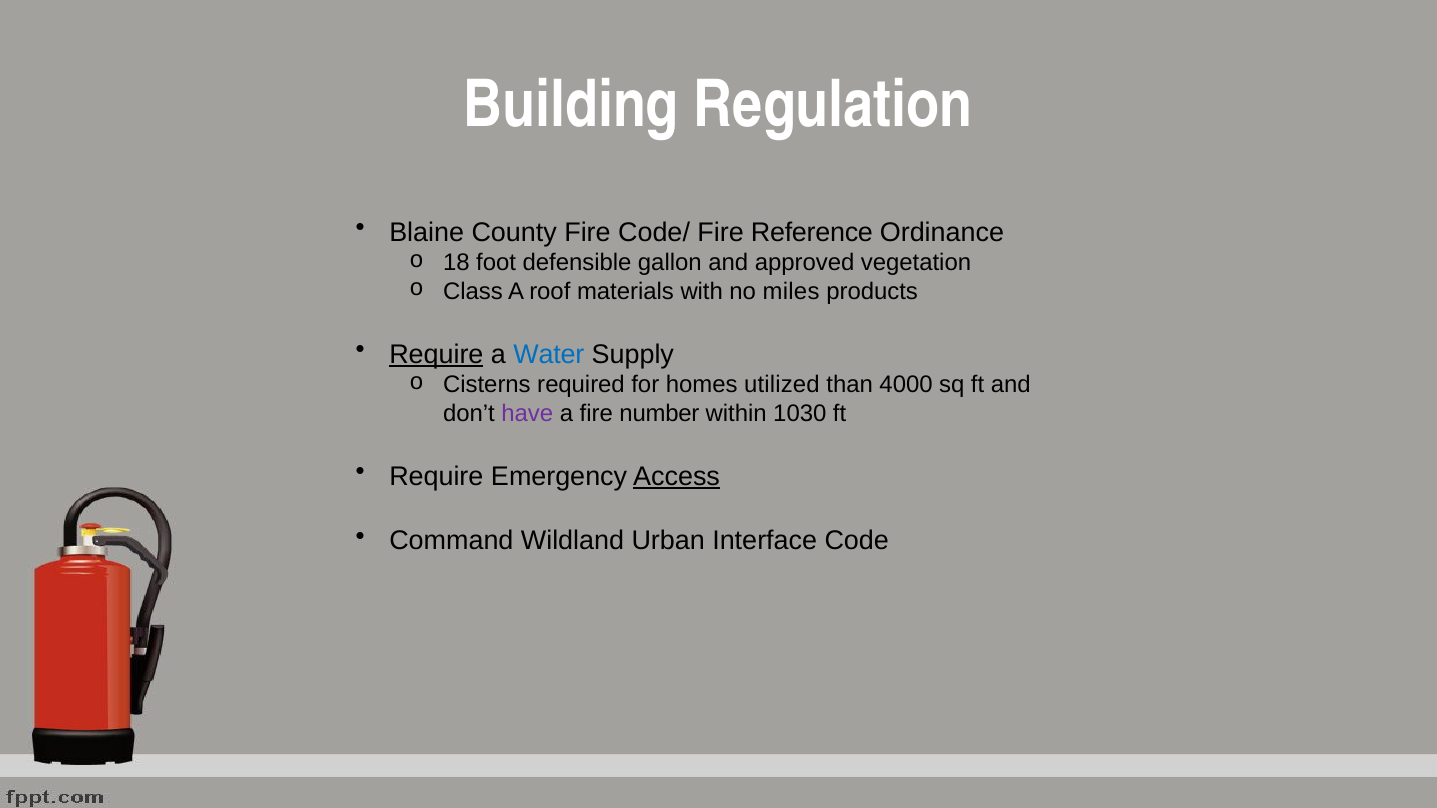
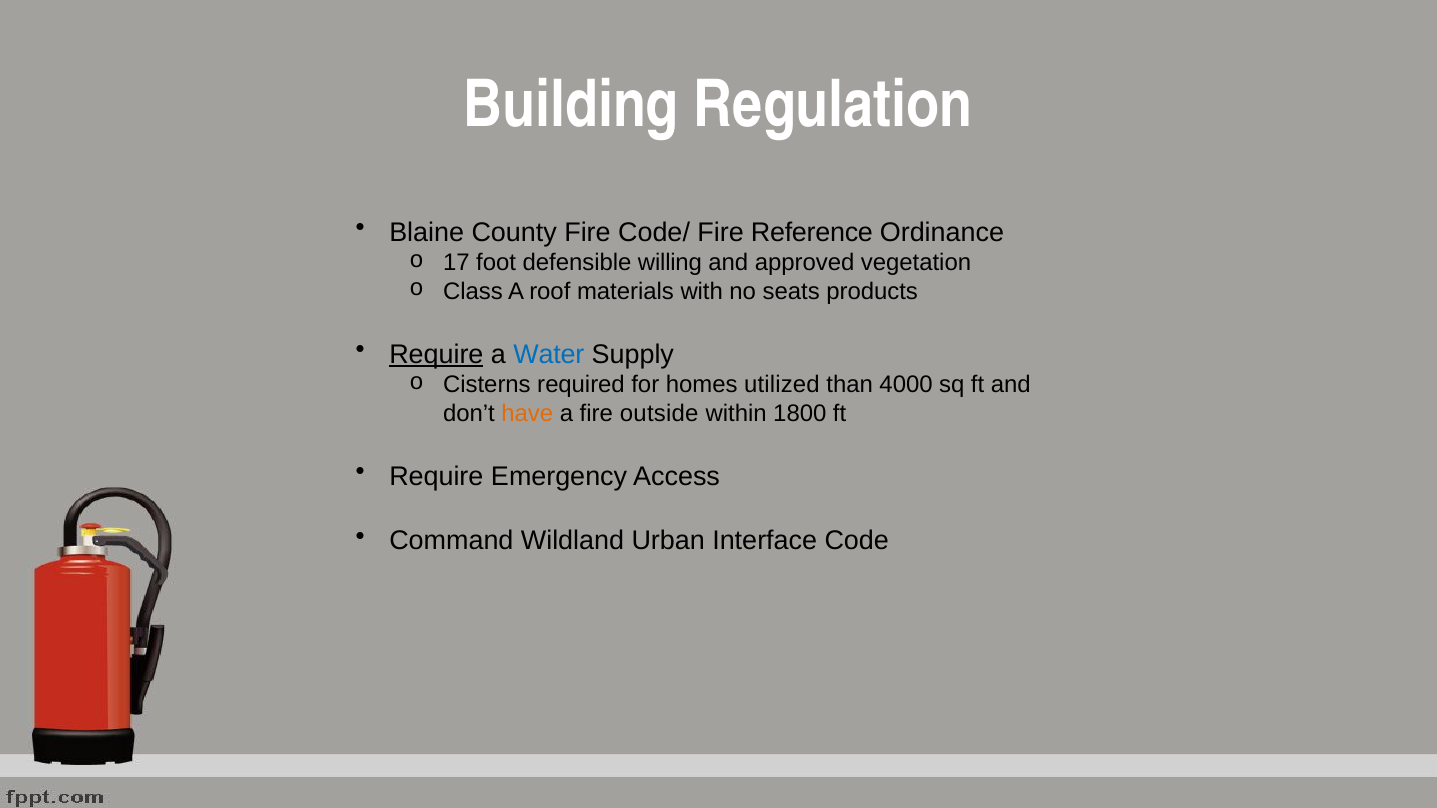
18: 18 -> 17
gallon: gallon -> willing
miles: miles -> seats
have colour: purple -> orange
number: number -> outside
1030: 1030 -> 1800
Access underline: present -> none
